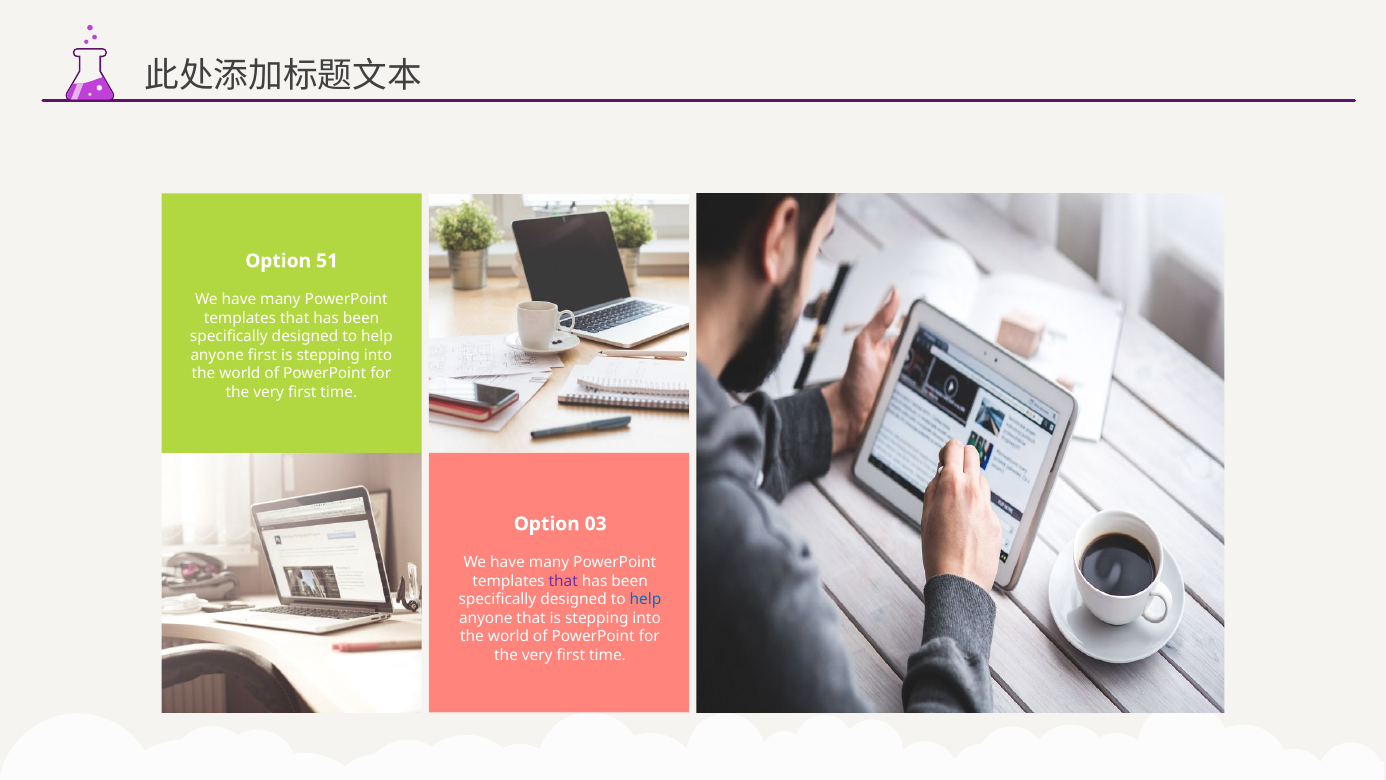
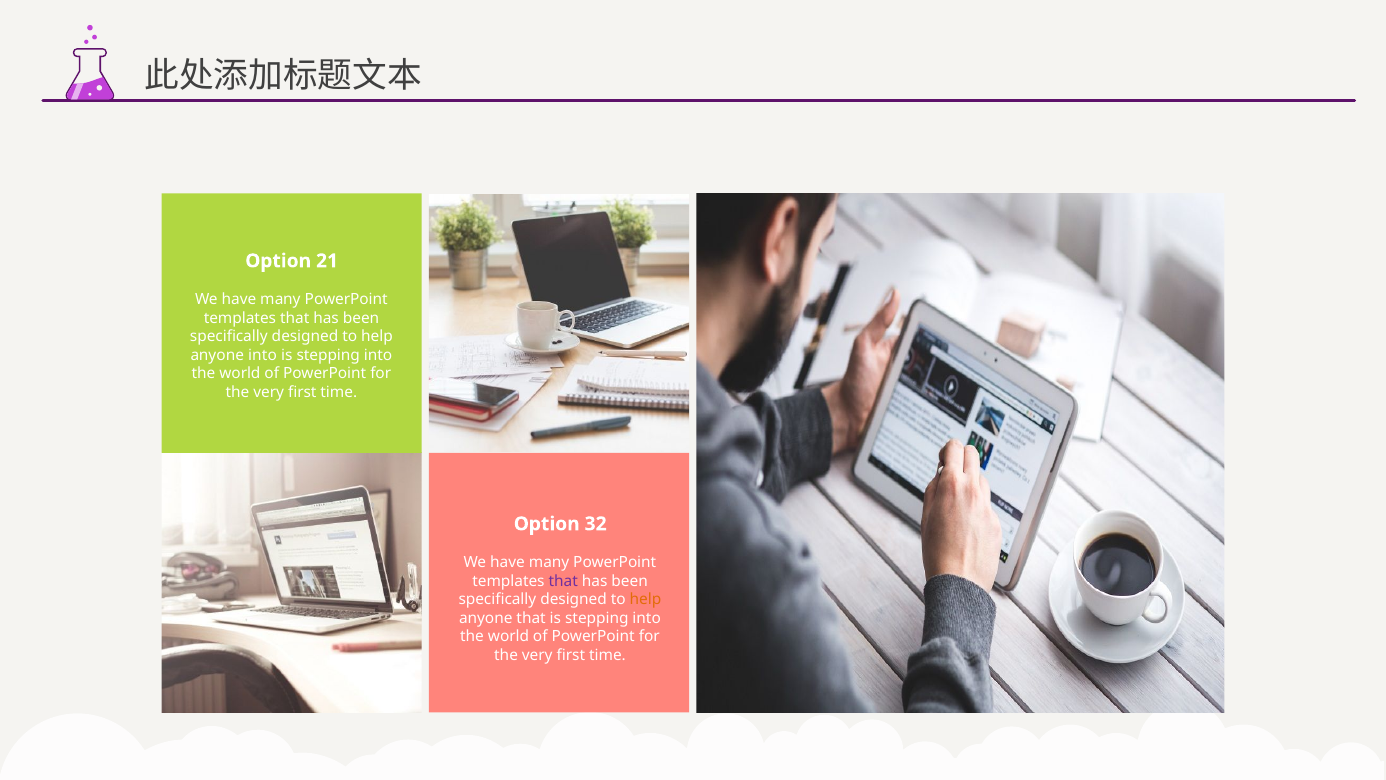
51: 51 -> 21
anyone first: first -> into
03: 03 -> 32
help at (646, 600) colour: blue -> orange
